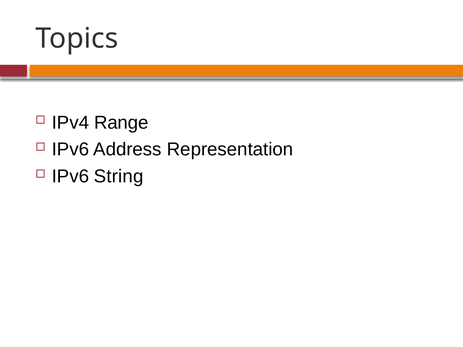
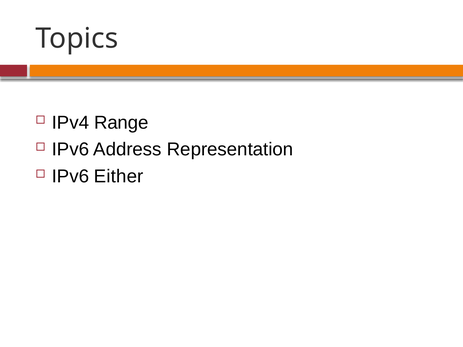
String: String -> Either
